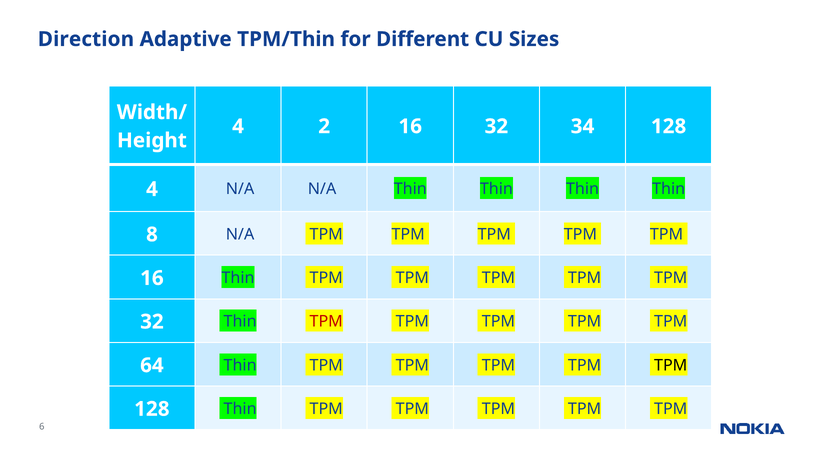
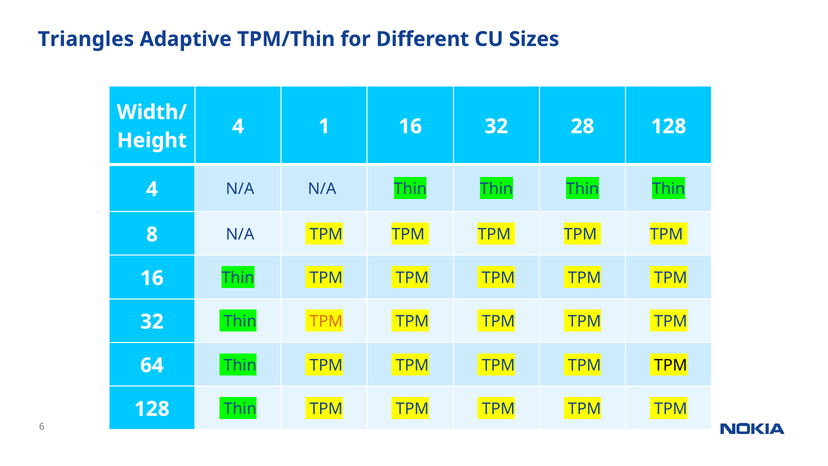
Direction: Direction -> Triangles
2: 2 -> 1
34: 34 -> 28
TPM at (326, 321) colour: red -> orange
